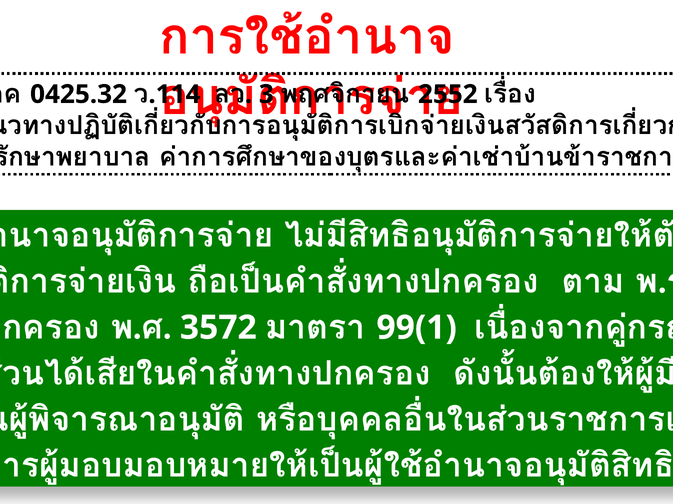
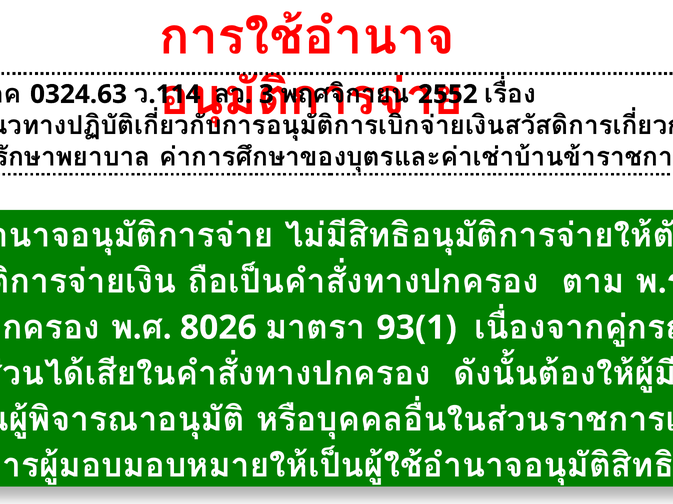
0425.32: 0425.32 -> 0324.63
3572: 3572 -> 8026
99(1: 99(1 -> 93(1
